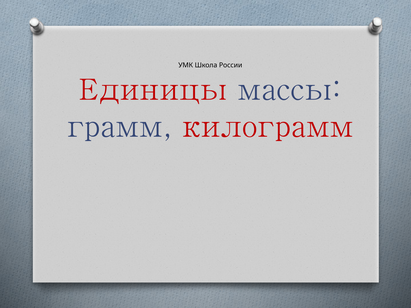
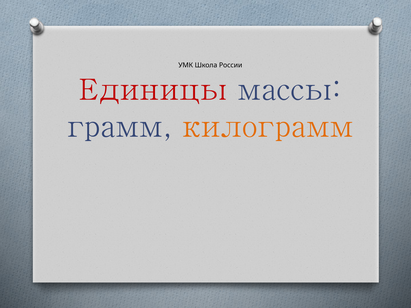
килограмм colour: red -> orange
